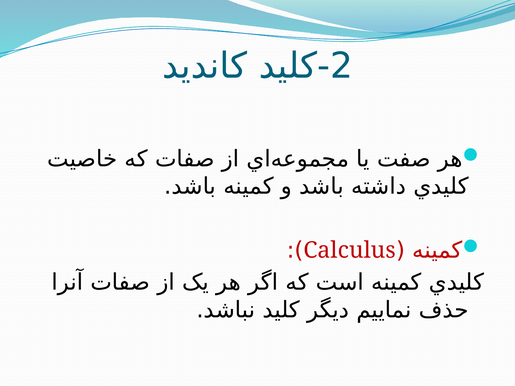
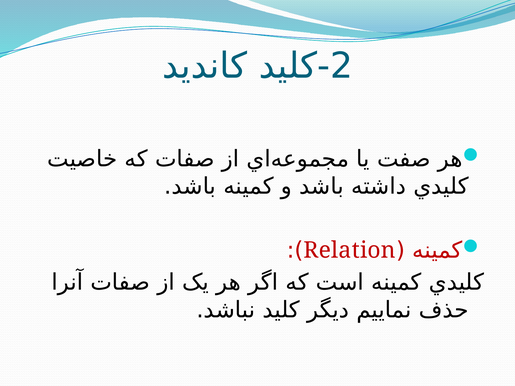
Calculus: Calculus -> Relation
